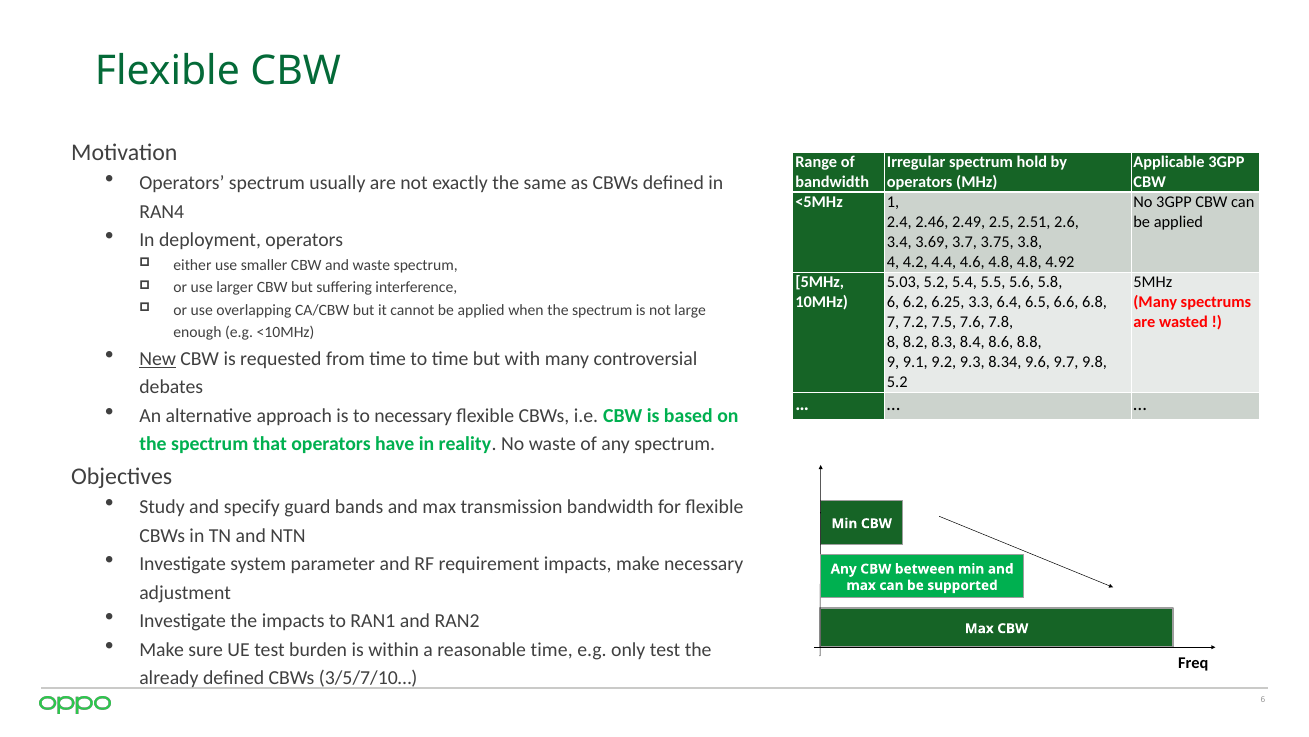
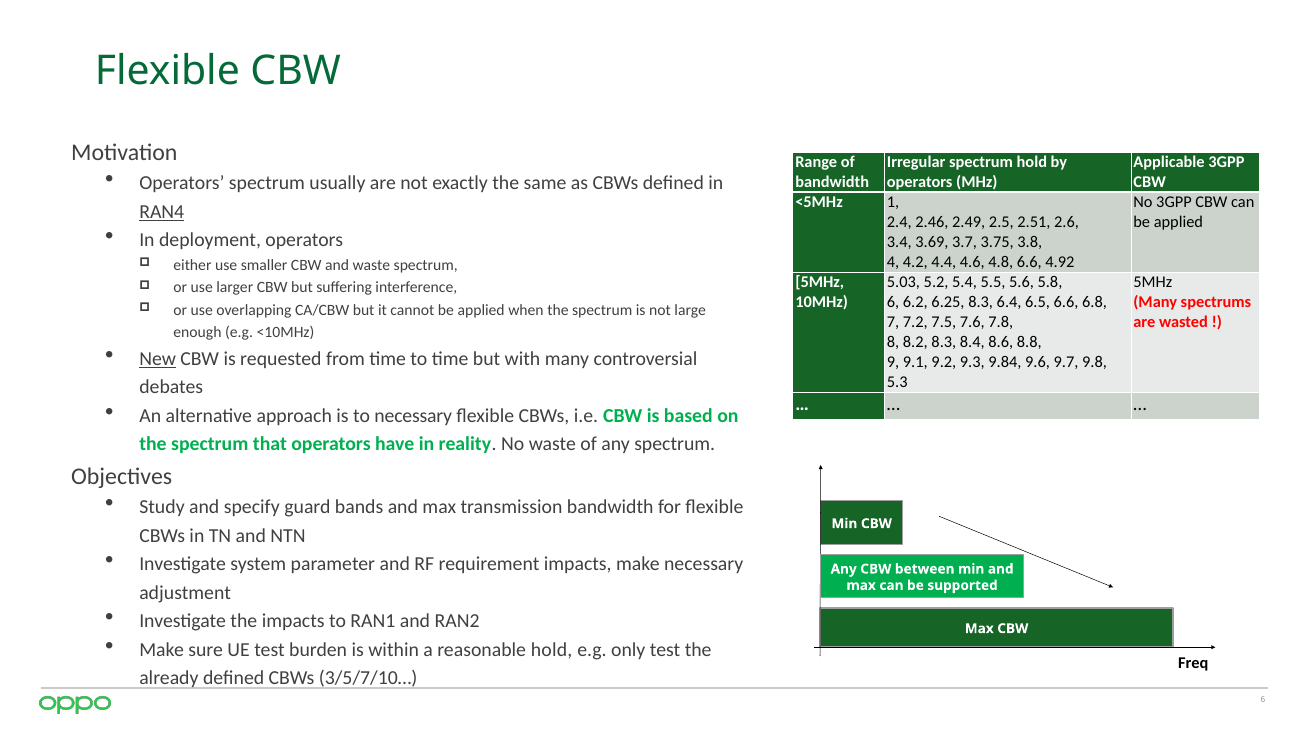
RAN4 underline: none -> present
4.8 4.8: 4.8 -> 6.6
6.25 3.3: 3.3 -> 8.3
8.34: 8.34 -> 9.84
5.2 at (897, 382): 5.2 -> 5.3
reasonable time: time -> hold
